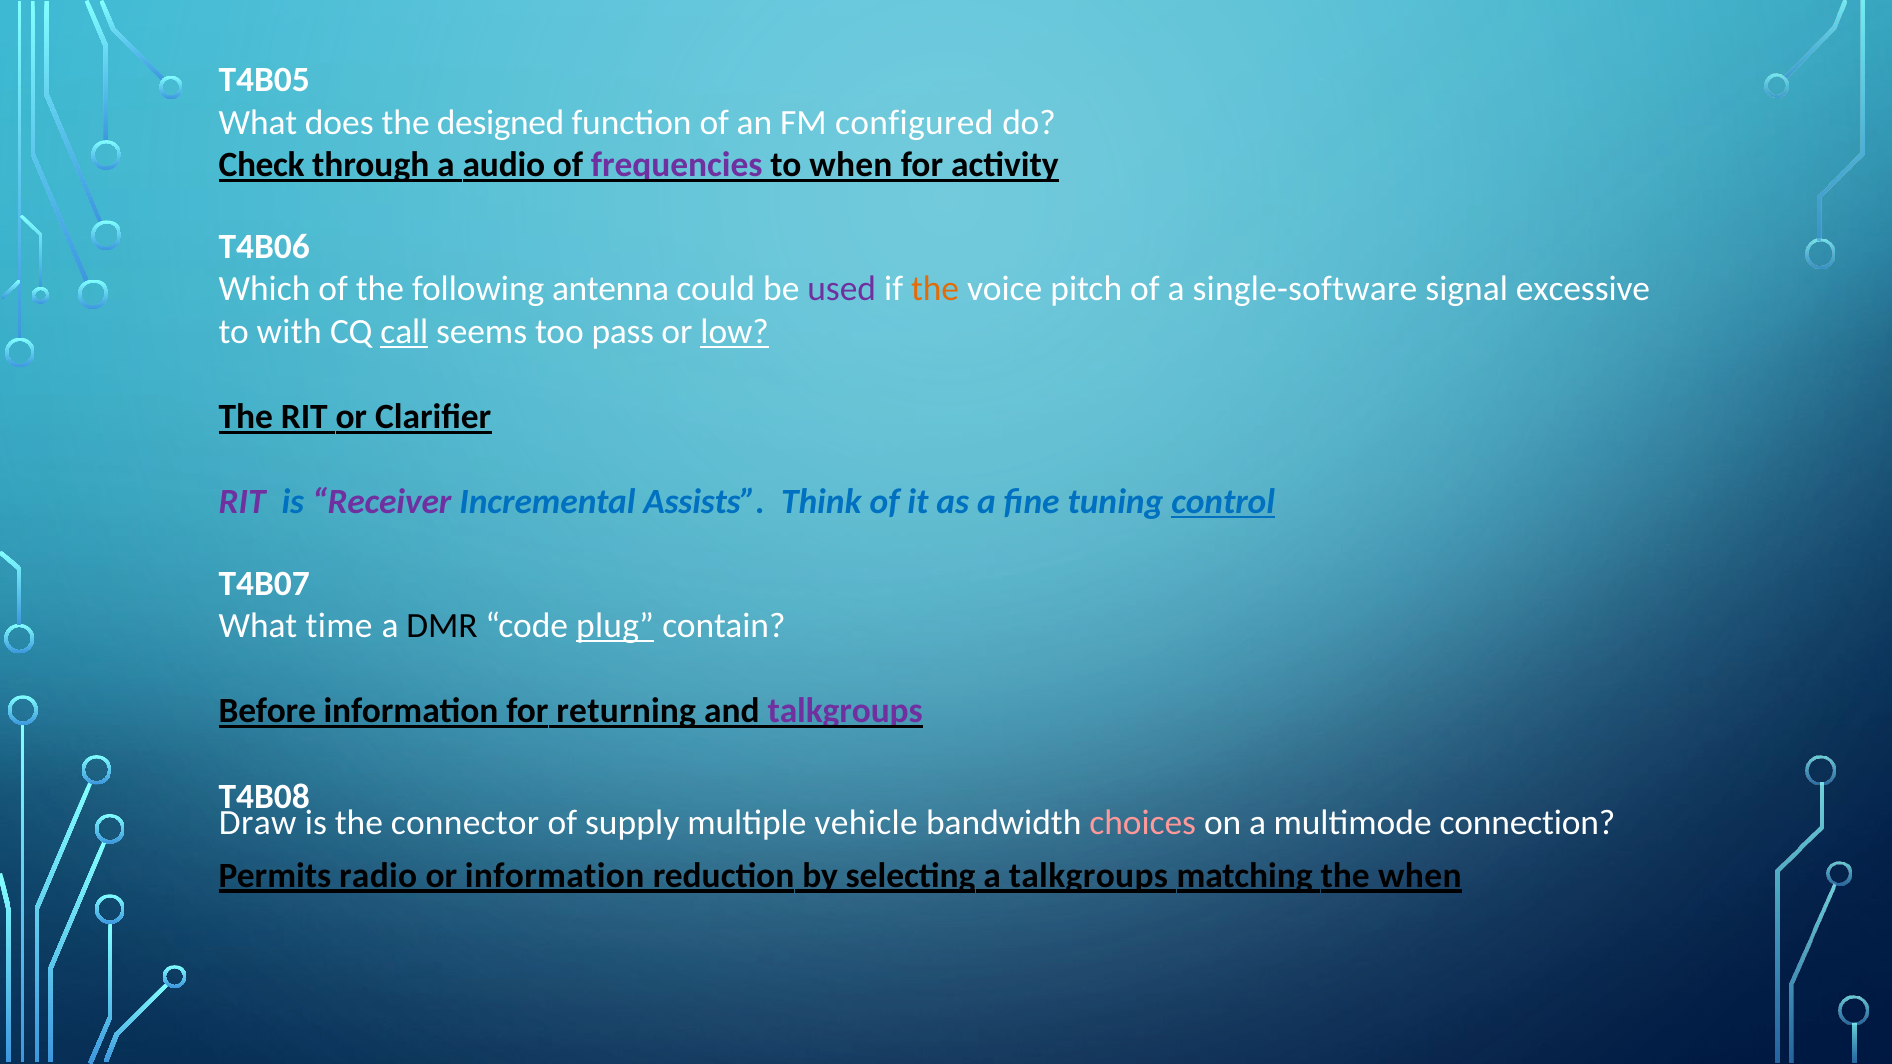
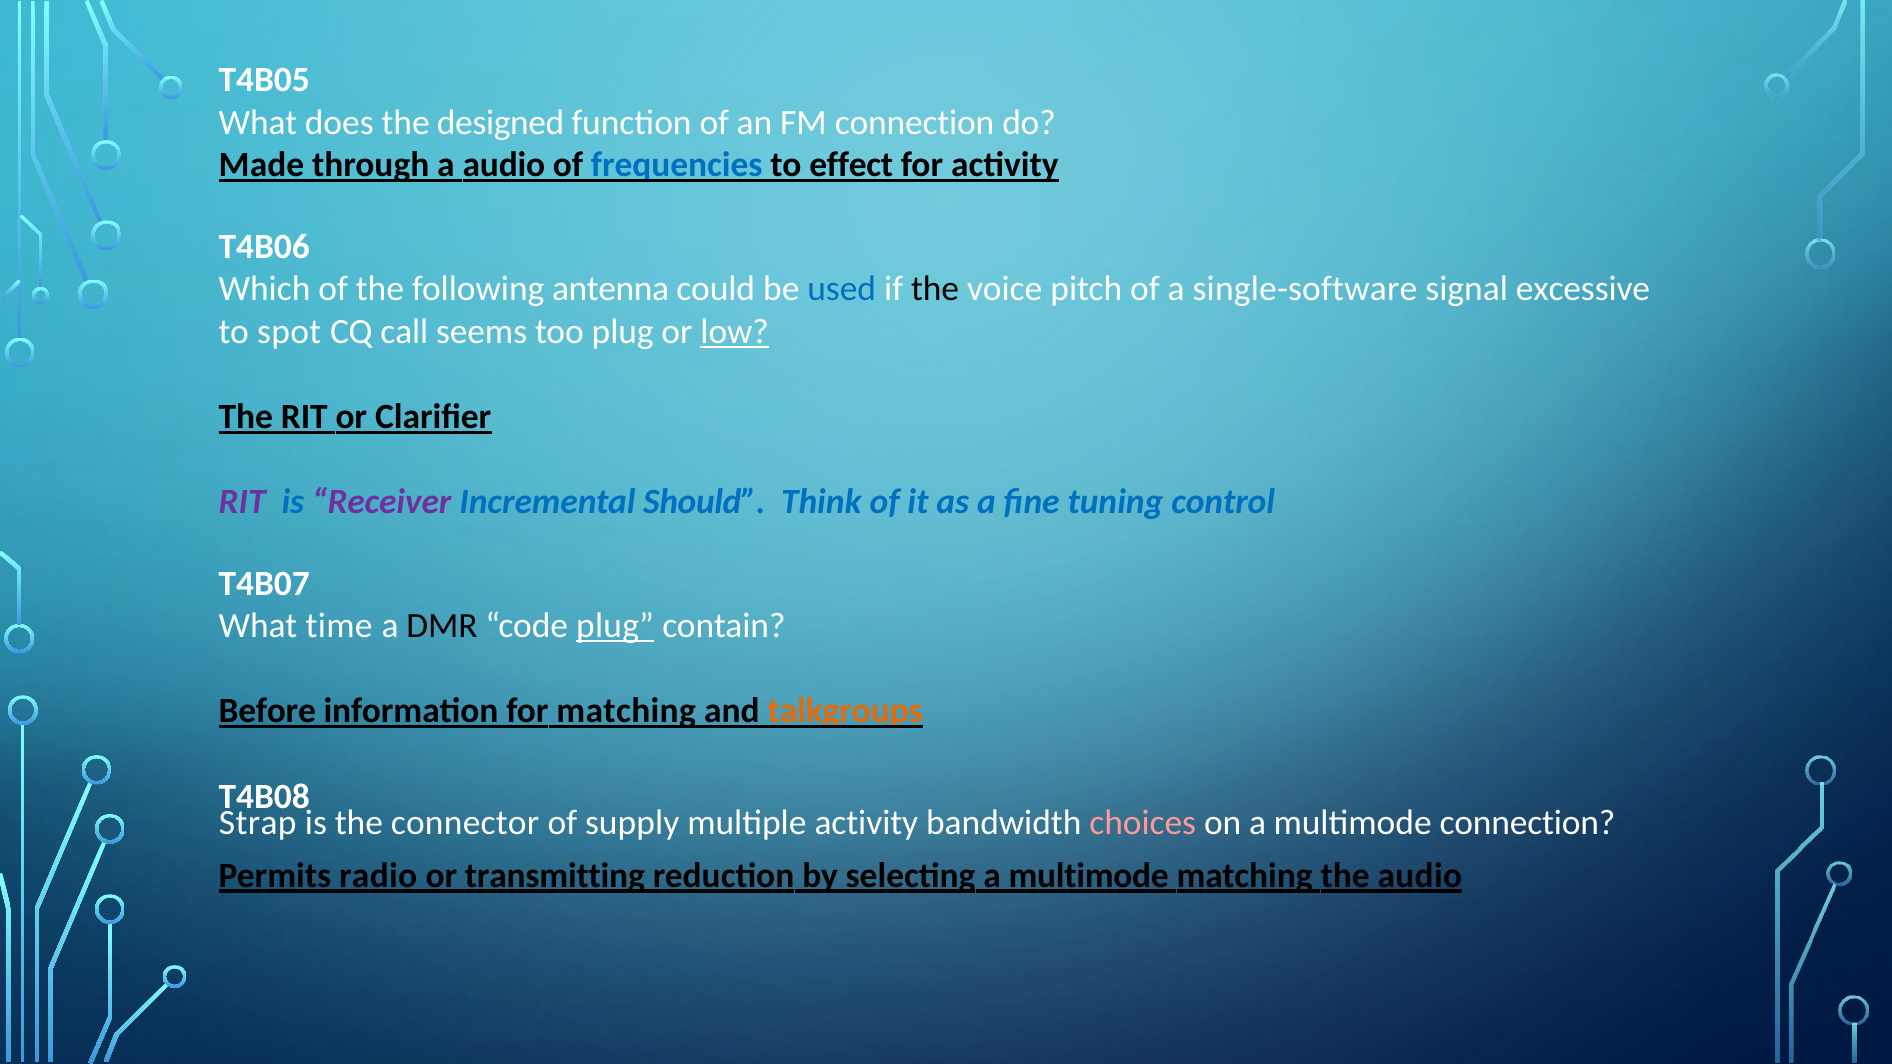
FM configured: configured -> connection
Check: Check -> Made
frequencies colour: purple -> blue
to when: when -> effect
used colour: purple -> blue
the at (935, 289) colour: orange -> black
with: with -> spot
call underline: present -> none
too pass: pass -> plug
Assists: Assists -> Should
control underline: present -> none
for returning: returning -> matching
talkgroups at (845, 711) colour: purple -> orange
Draw: Draw -> Strap
multiple vehicle: vehicle -> activity
or information: information -> transmitting
selecting a talkgroups: talkgroups -> multimode
the when: when -> audio
